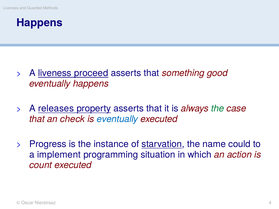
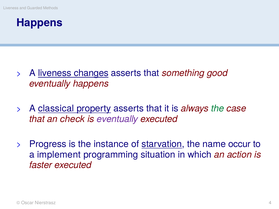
proceed: proceed -> changes
releases: releases -> classical
eventually at (117, 119) colour: blue -> purple
could: could -> occur
count: count -> faster
